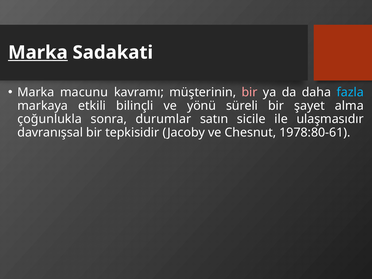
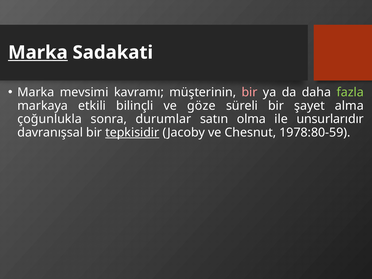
macunu: macunu -> mevsimi
fazla colour: light blue -> light green
yönü: yönü -> göze
sicile: sicile -> olma
ulaşmasıdır: ulaşmasıdır -> unsurlarıdır
tepkisidir underline: none -> present
1978:80-61: 1978:80-61 -> 1978:80-59
